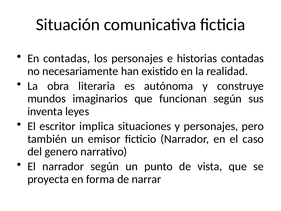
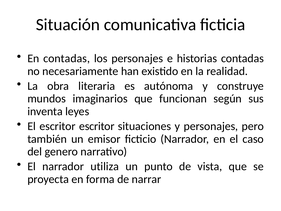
escritor implica: implica -> escritor
narrador según: según -> utiliza
